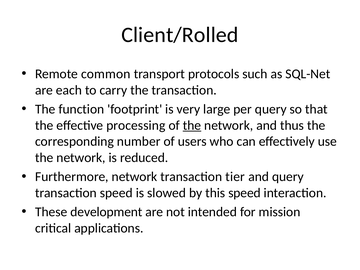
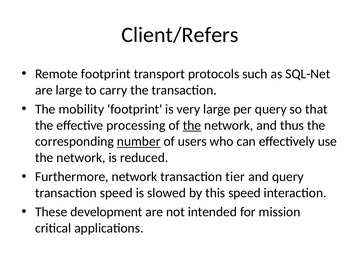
Client/Rolled: Client/Rolled -> Client/Refers
Remote common: common -> footprint
are each: each -> large
function: function -> mobility
number underline: none -> present
